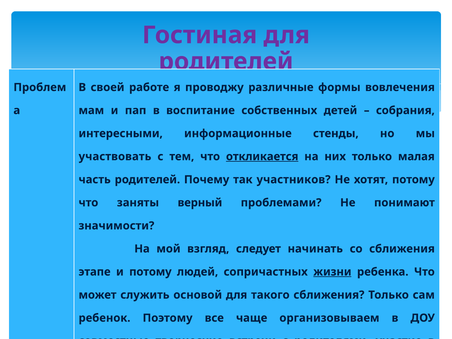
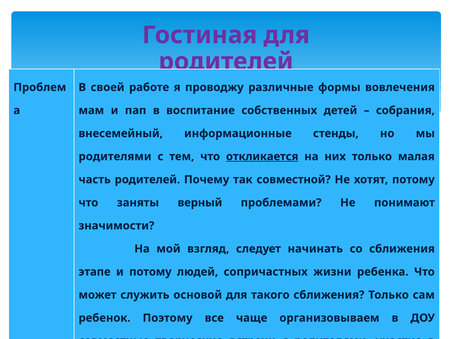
интересными: интересными -> внесемейный
участвовать at (115, 157): участвовать -> родителями
участников: участников -> совместной
жизни underline: present -> none
